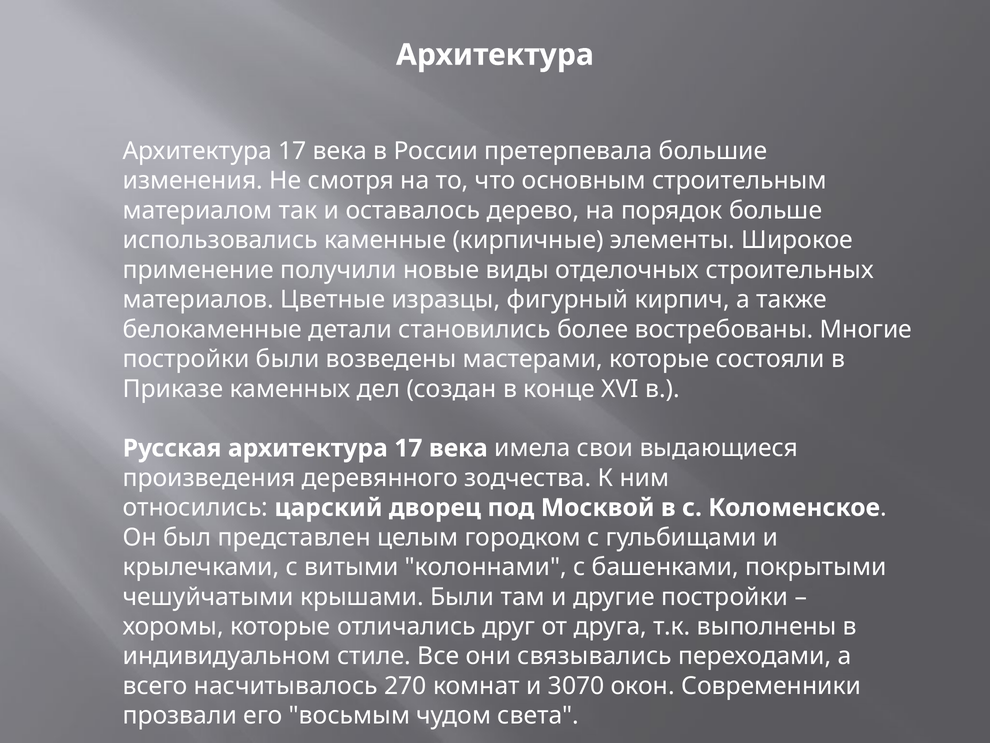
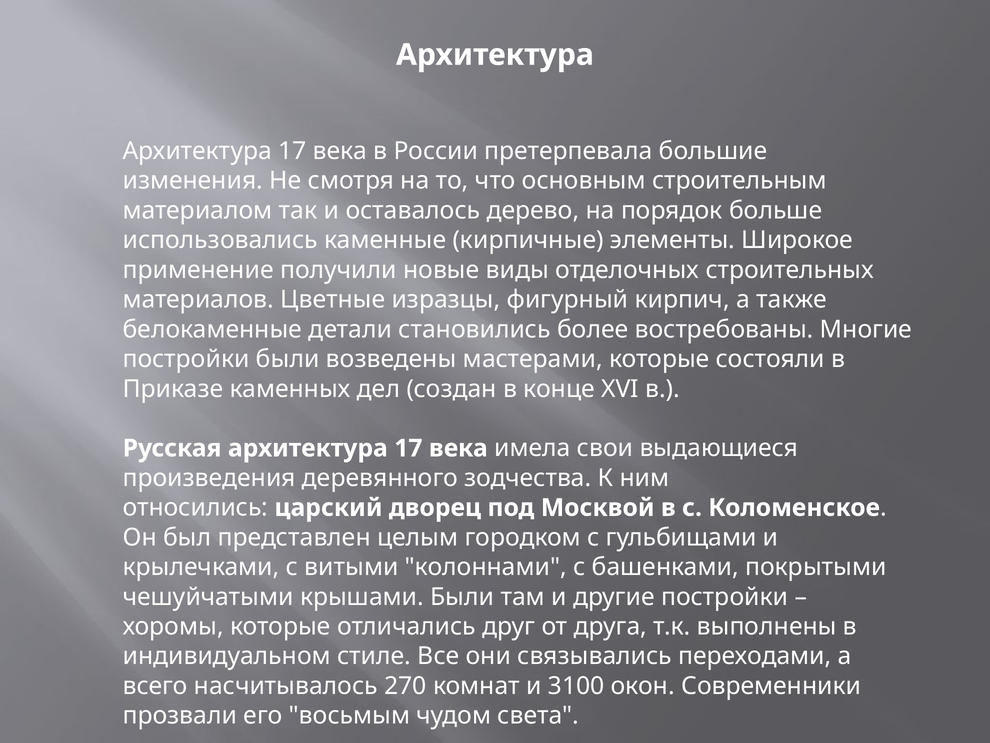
3070: 3070 -> 3100
